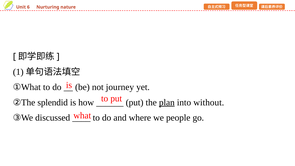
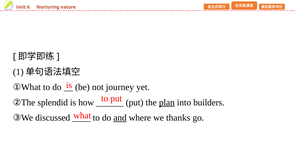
without: without -> builders
and underline: none -> present
people: people -> thanks
